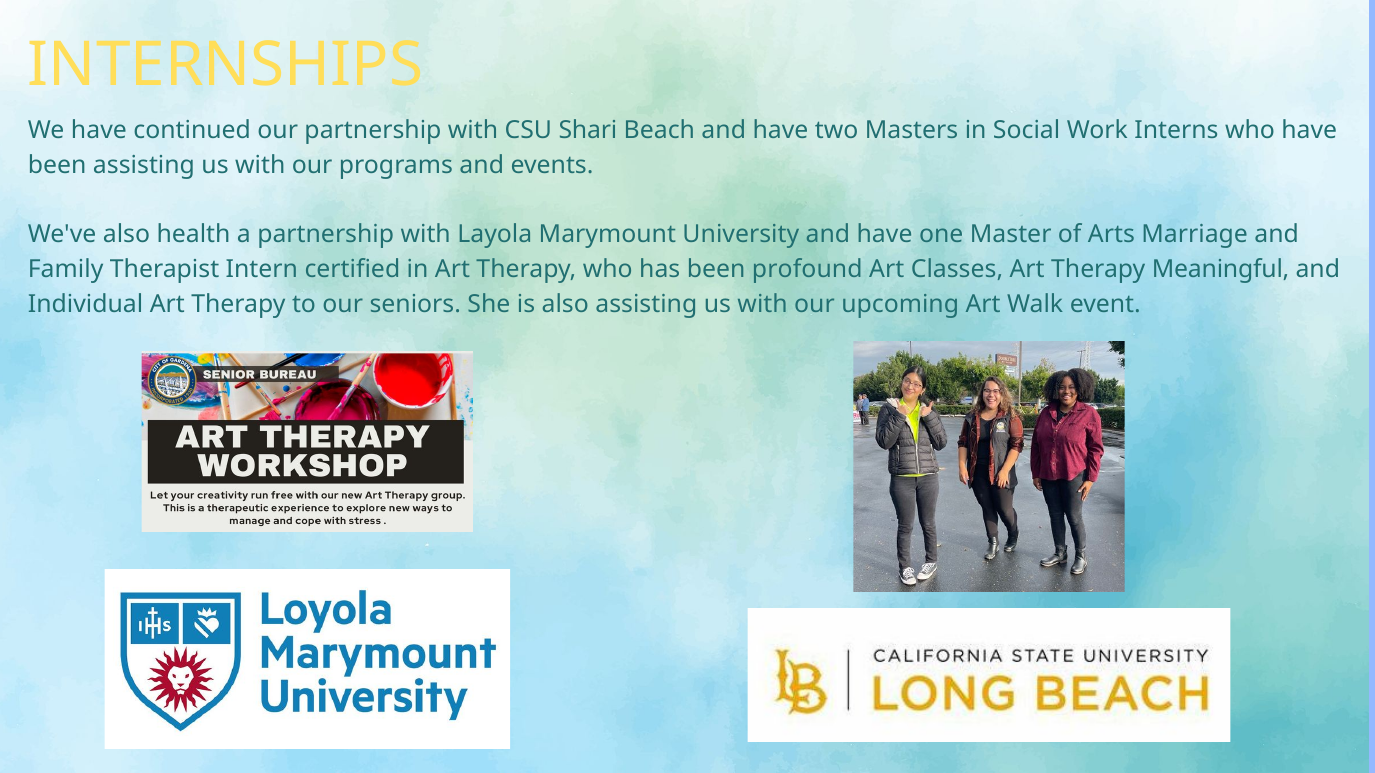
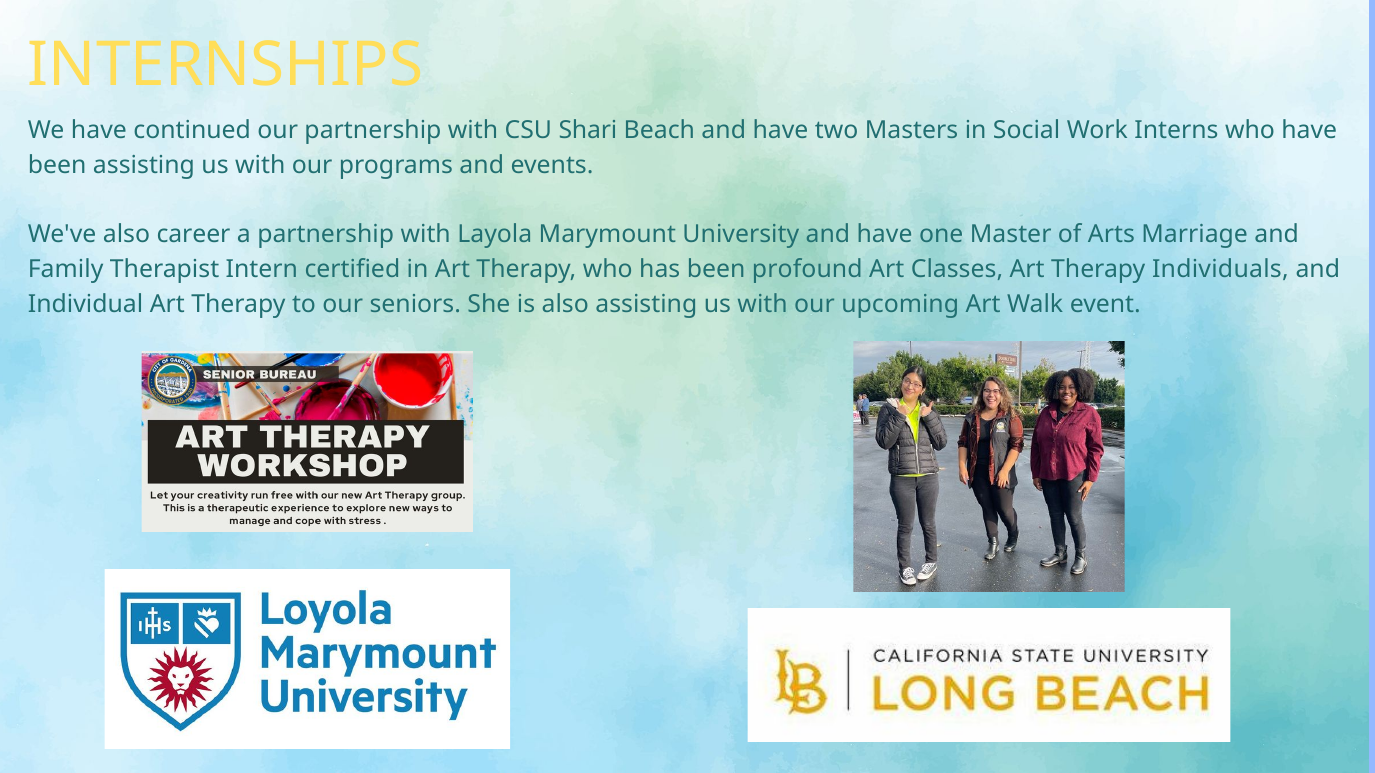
health: health -> career
Meaningful: Meaningful -> Individuals
